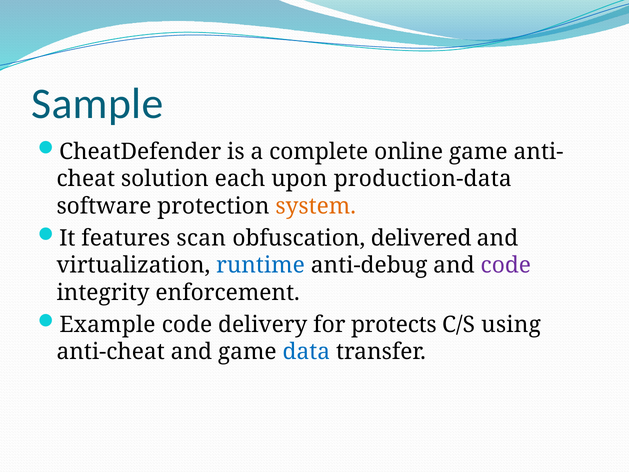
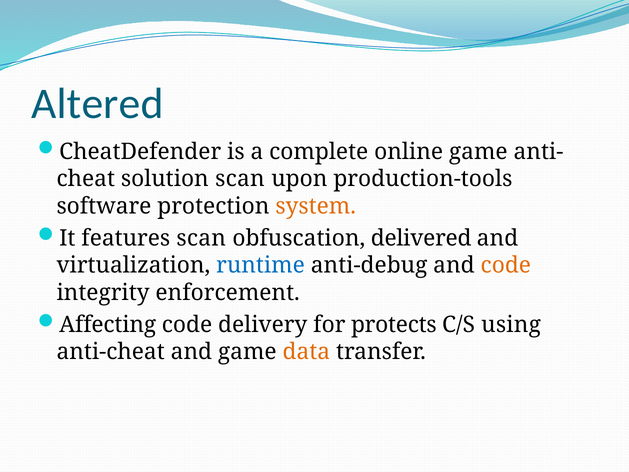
Sample: Sample -> Altered
solution each: each -> scan
production-data: production-data -> production-tools
code at (506, 265) colour: purple -> orange
Example: Example -> Affecting
data colour: blue -> orange
